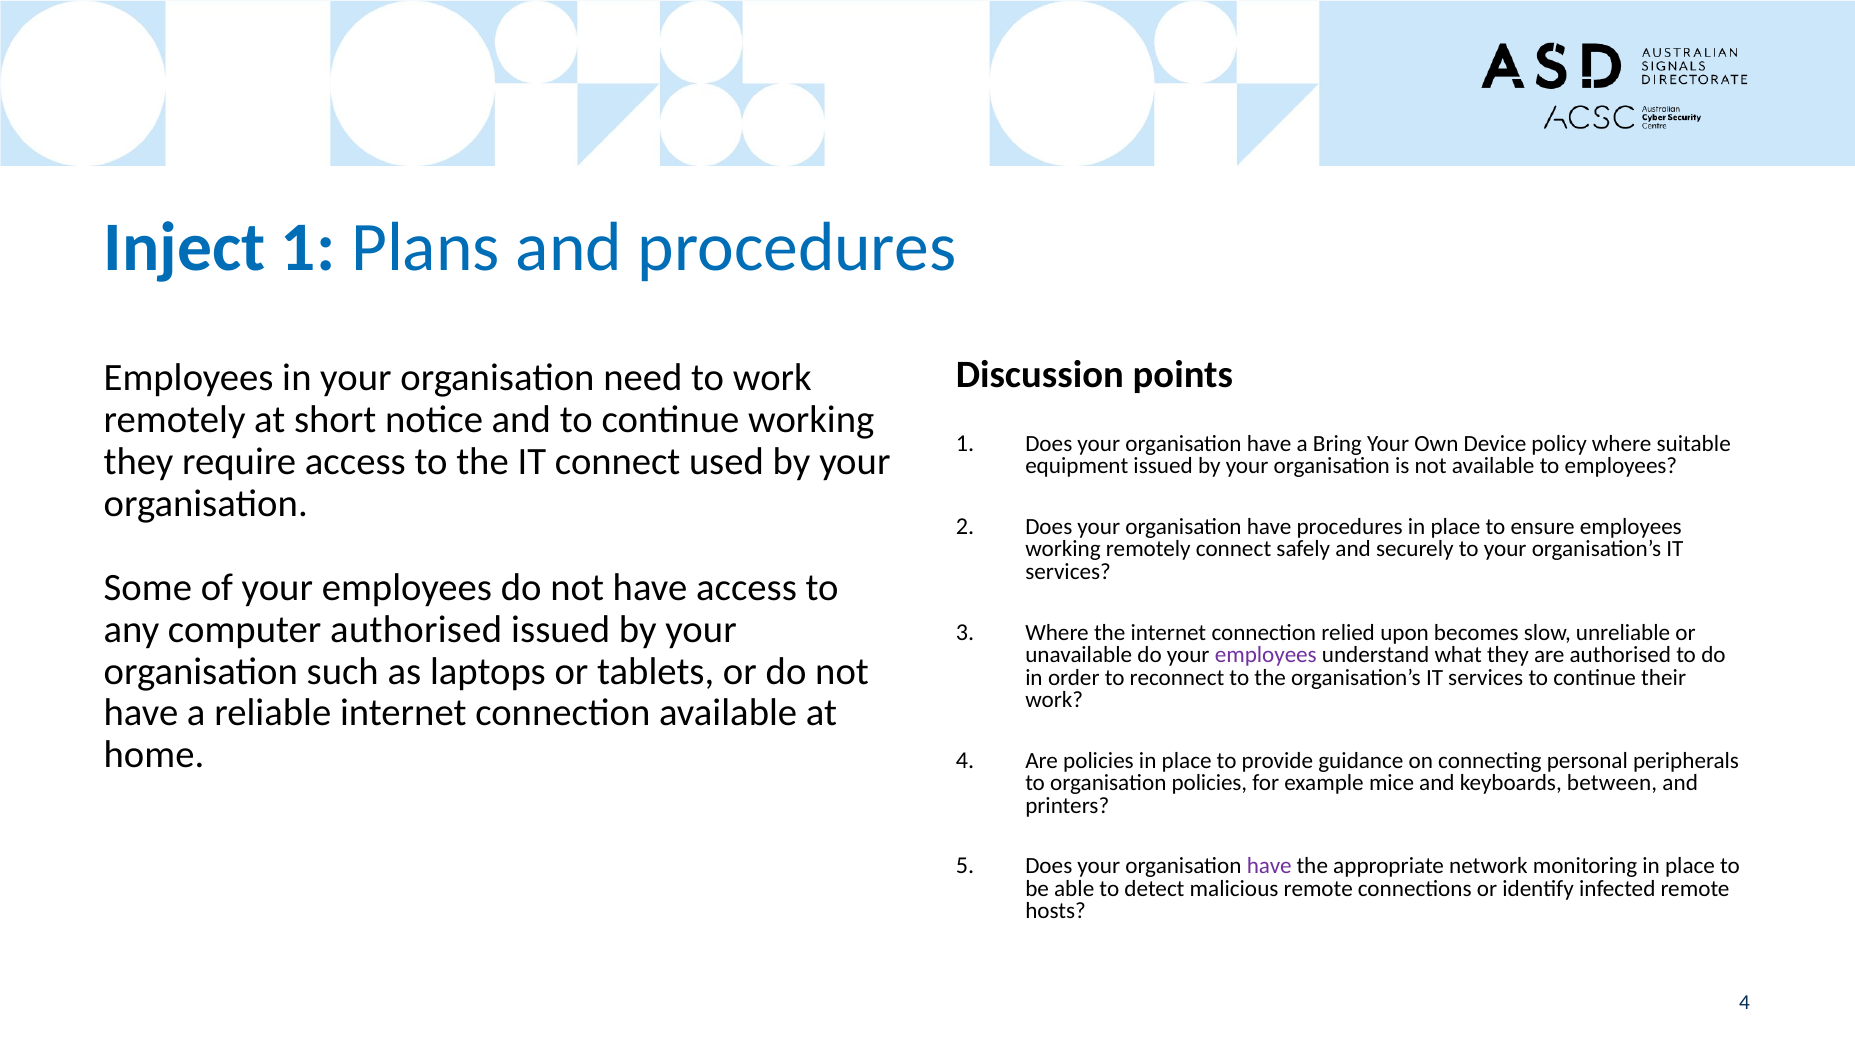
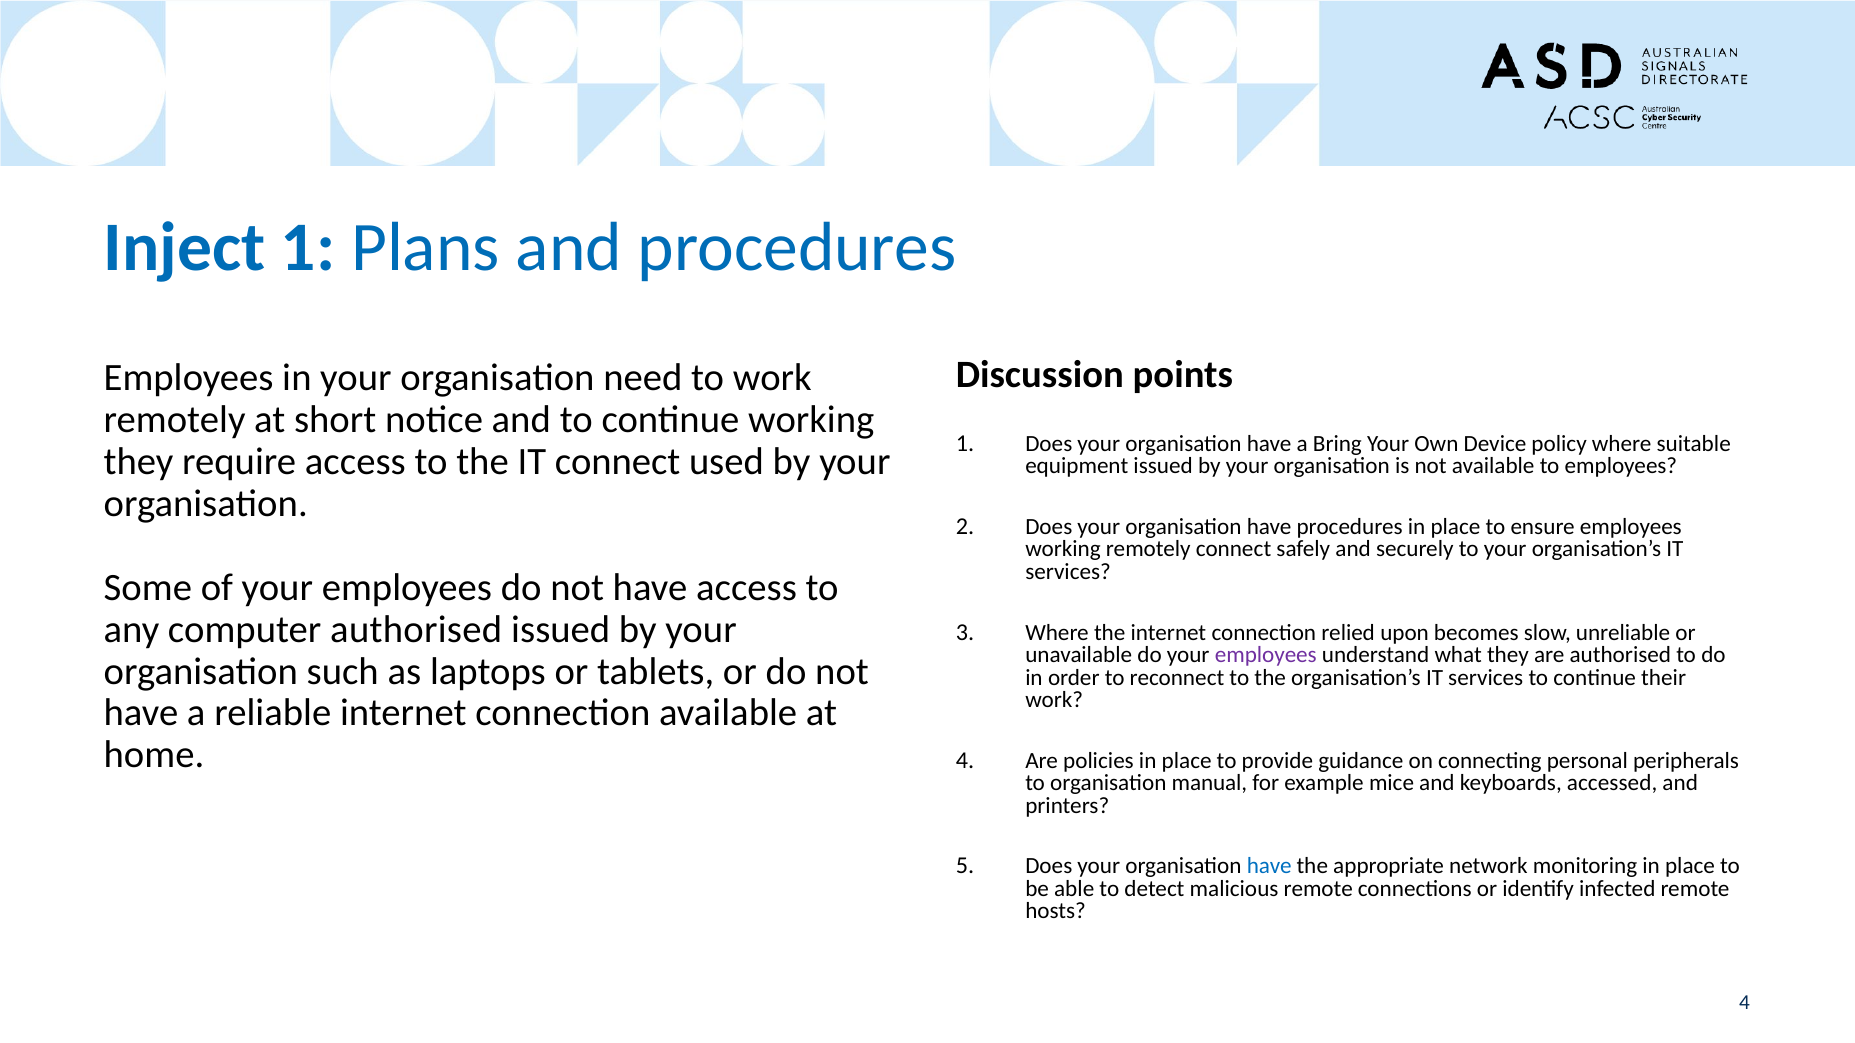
organisation policies: policies -> manual
between: between -> accessed
have at (1269, 867) colour: purple -> blue
